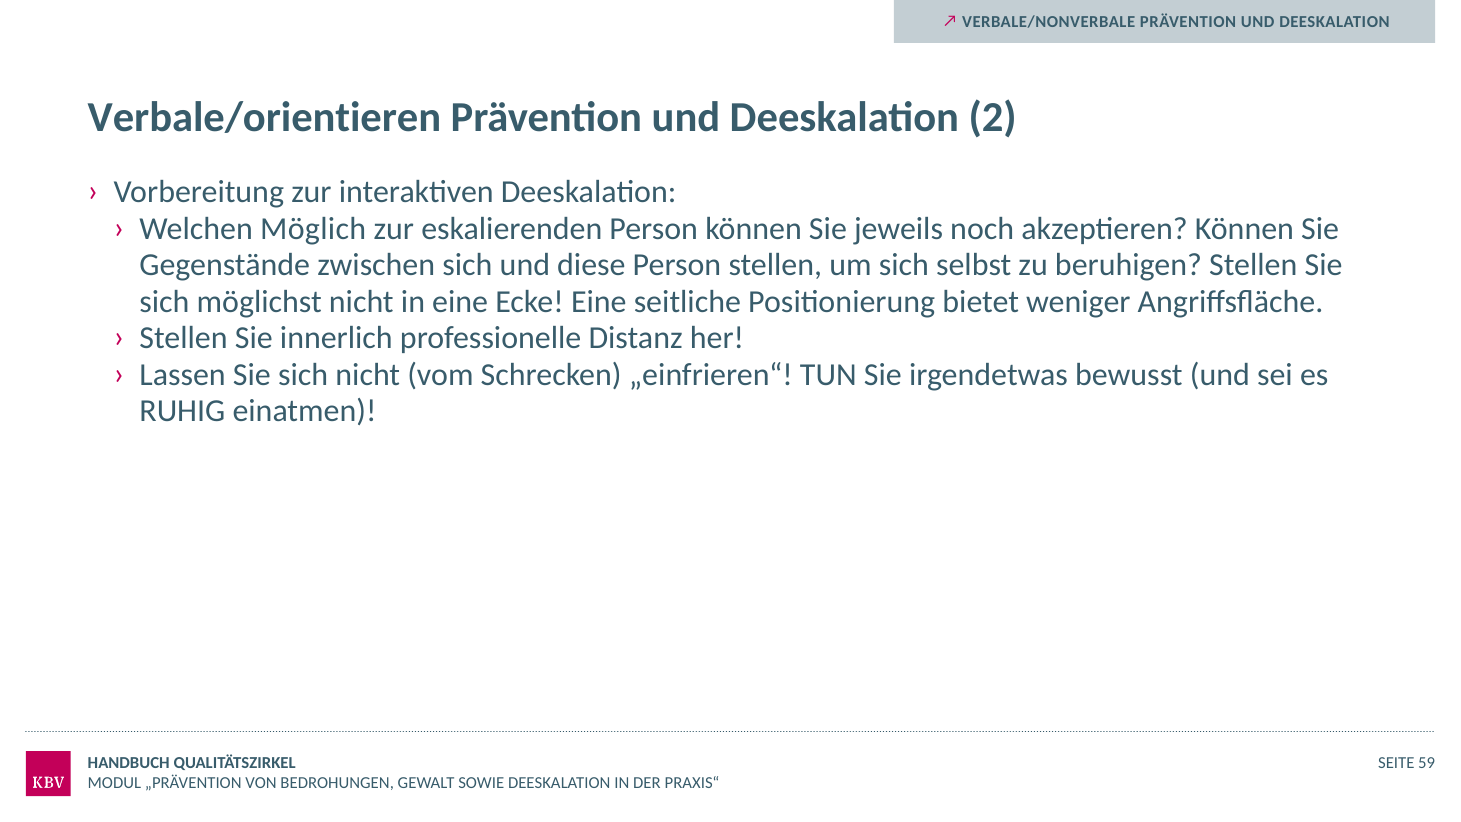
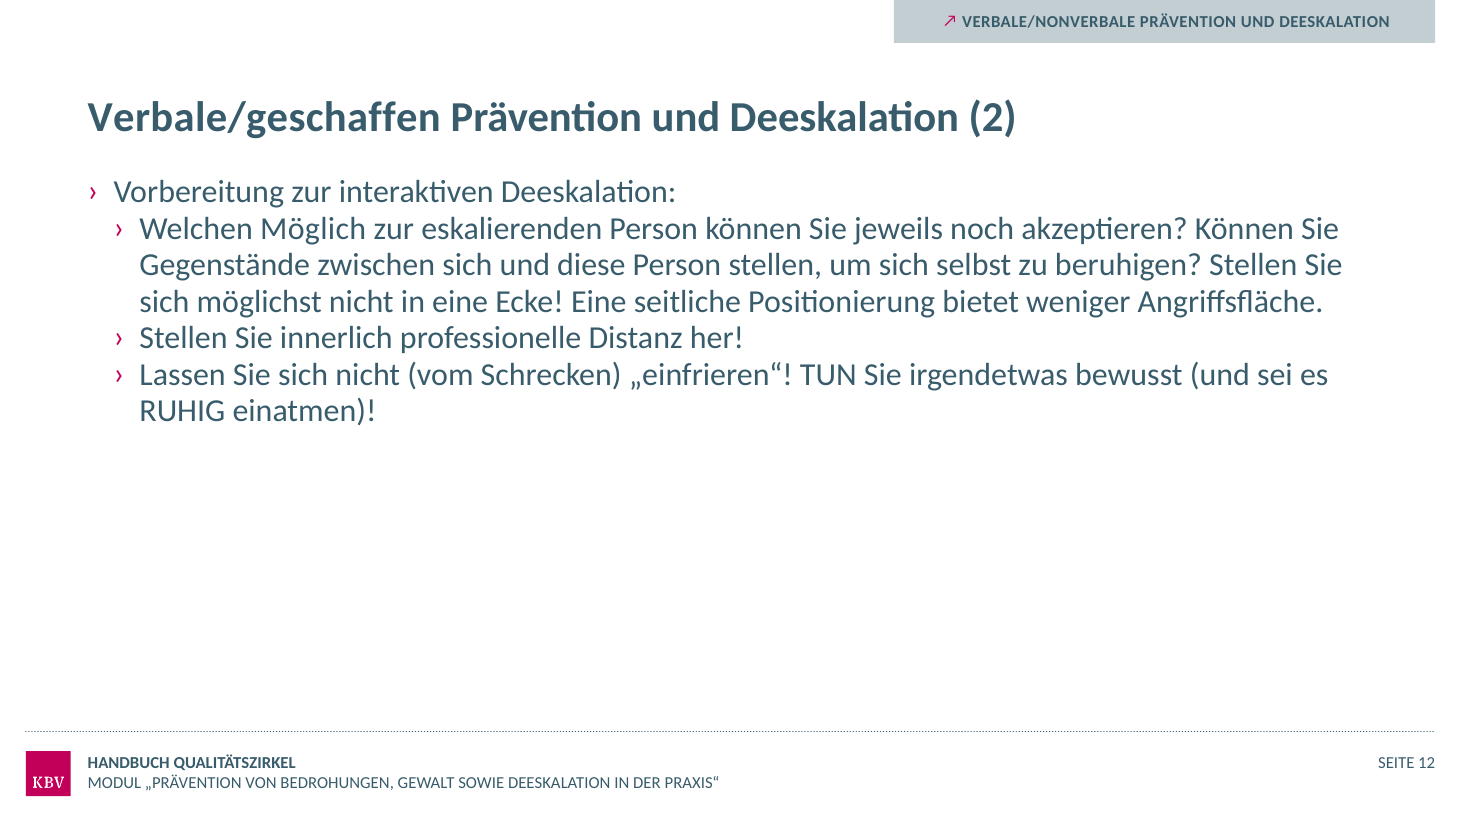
Verbale/orientieren: Verbale/orientieren -> Verbale/geschaffen
59: 59 -> 12
